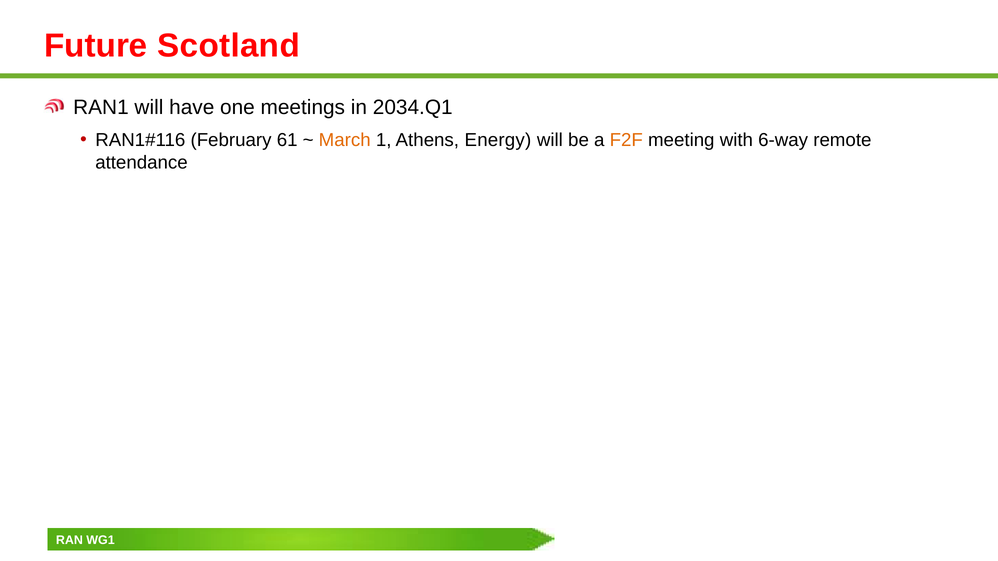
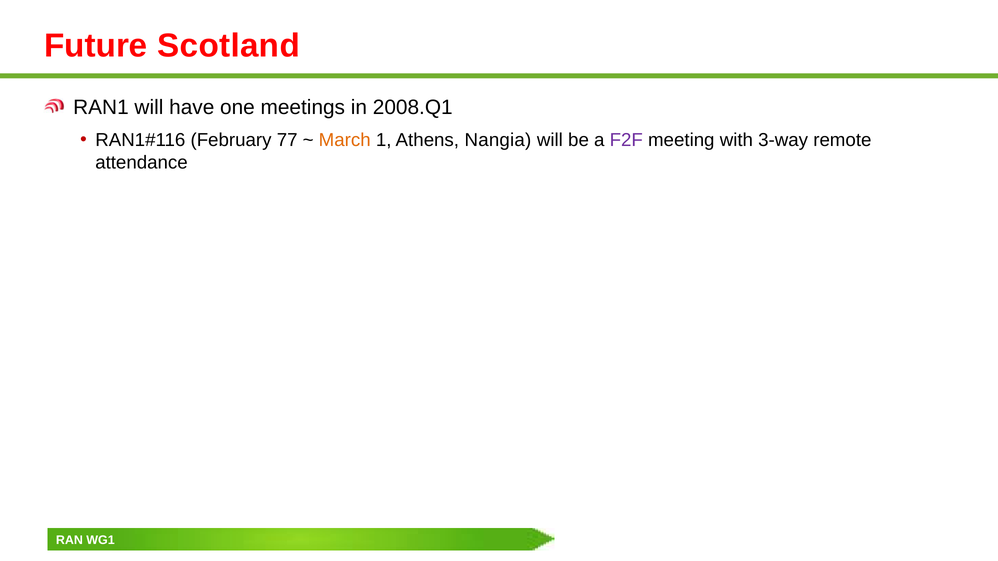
2034.Q1: 2034.Q1 -> 2008.Q1
61: 61 -> 77
Energy: Energy -> Nangia
F2F colour: orange -> purple
6-way: 6-way -> 3-way
